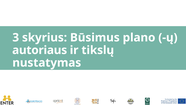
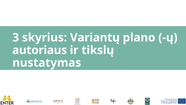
Būsimus: Būsimus -> Variantų
